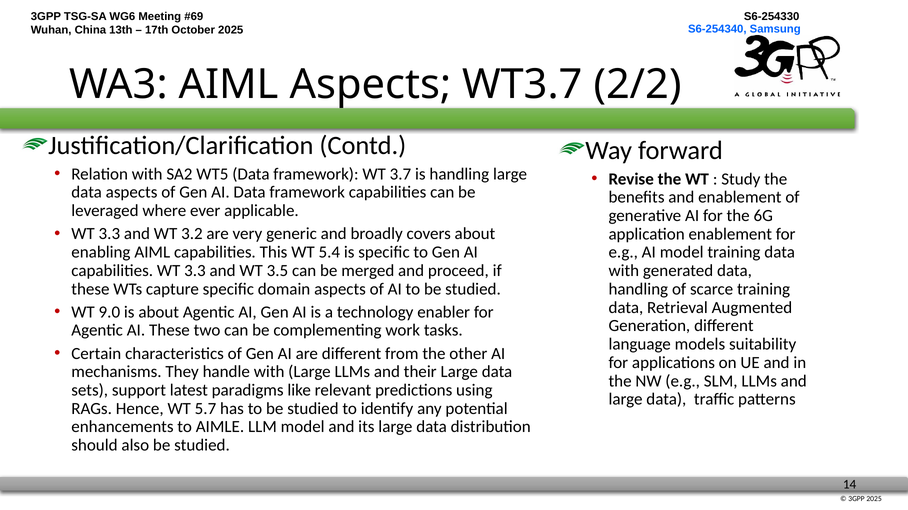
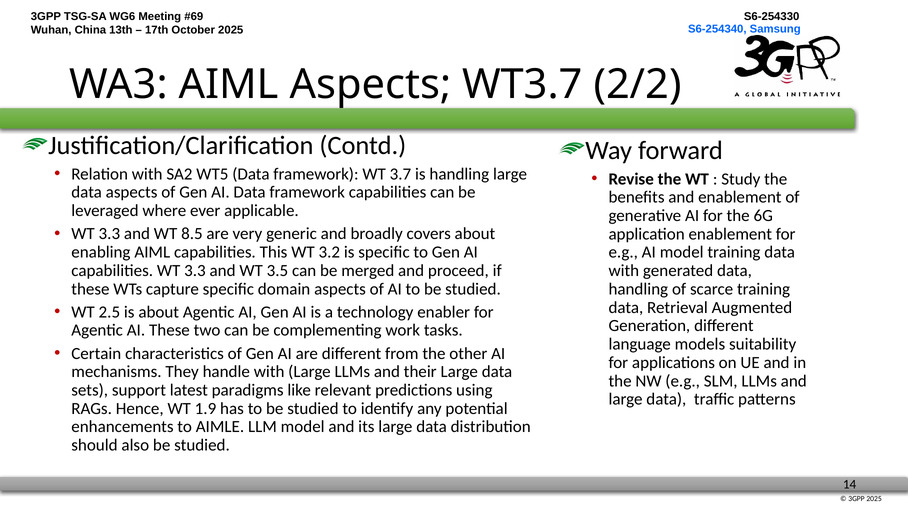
3.2: 3.2 -> 8.5
5.4: 5.4 -> 3.2
9.0: 9.0 -> 2.5
5.7: 5.7 -> 1.9
